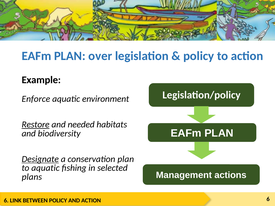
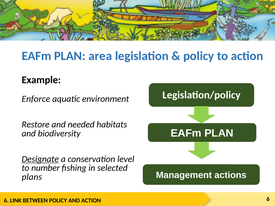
over: over -> area
Restore underline: present -> none
conservation plan: plan -> level
to aquatic: aquatic -> number
